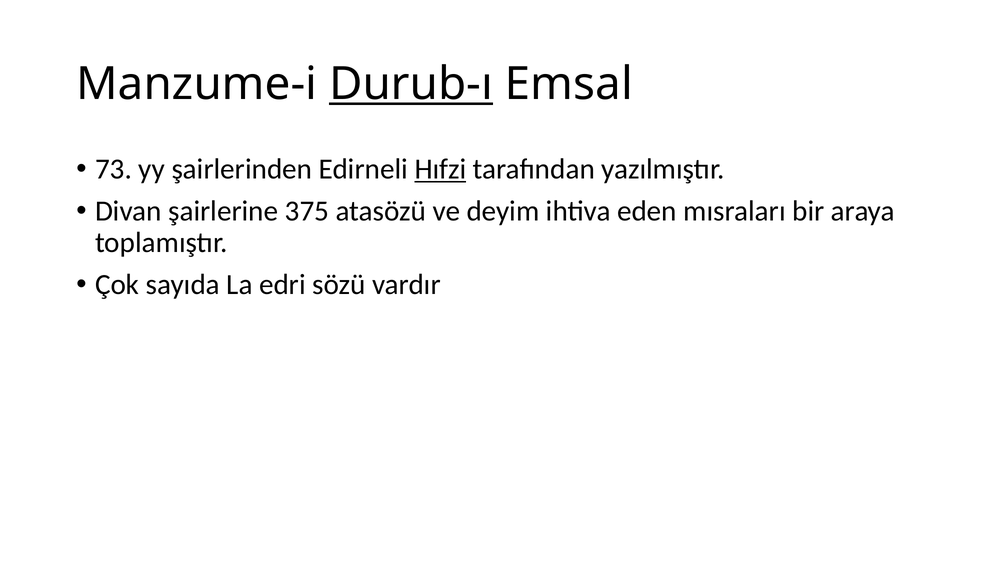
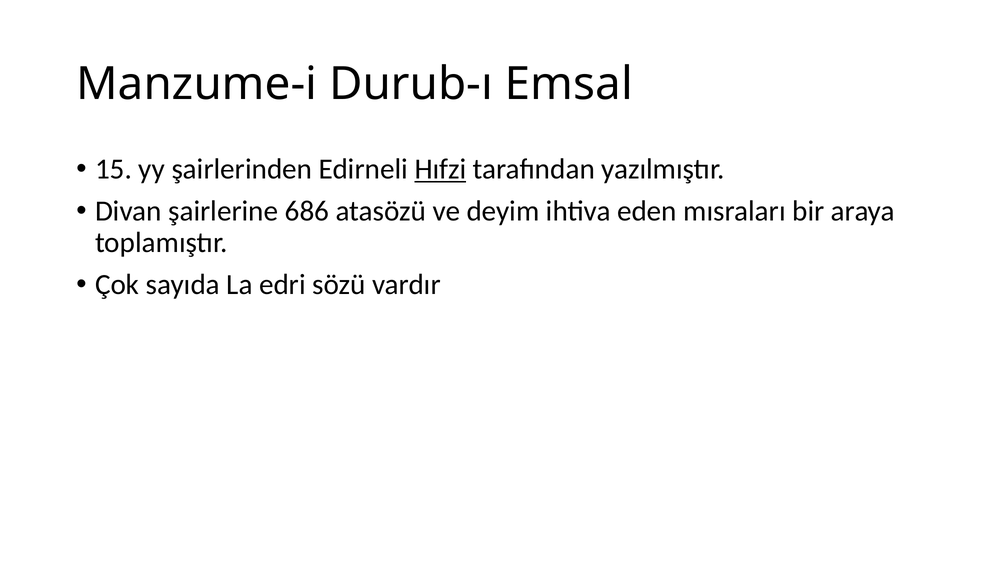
Durub-ı underline: present -> none
73: 73 -> 15
375: 375 -> 686
